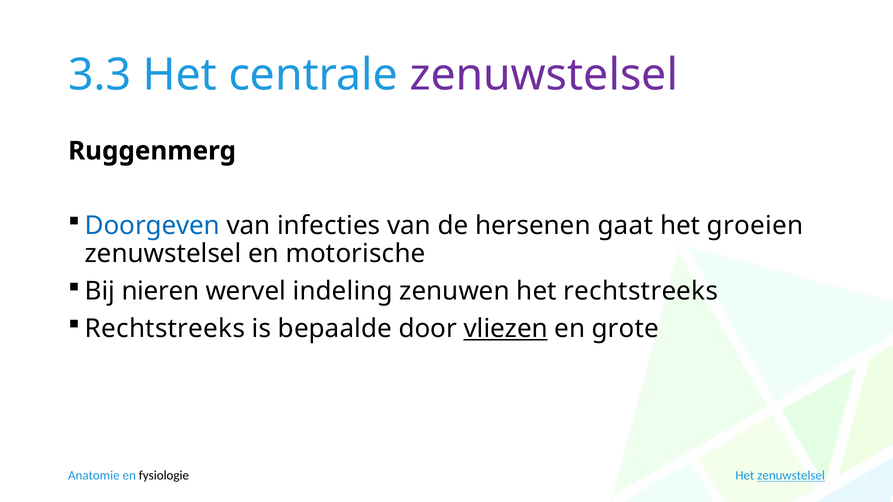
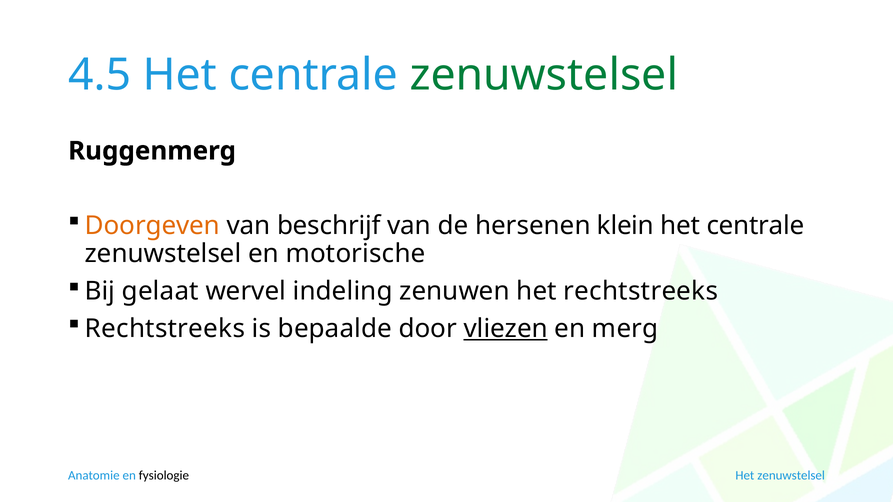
3.3: 3.3 -> 4.5
zenuwstelsel at (544, 75) colour: purple -> green
Doorgeven colour: blue -> orange
infecties: infecties -> beschrijf
gaat: gaat -> klein
groeien at (755, 226): groeien -> centrale
nieren: nieren -> gelaat
grote: grote -> merg
zenuwstelsel at (791, 476) underline: present -> none
